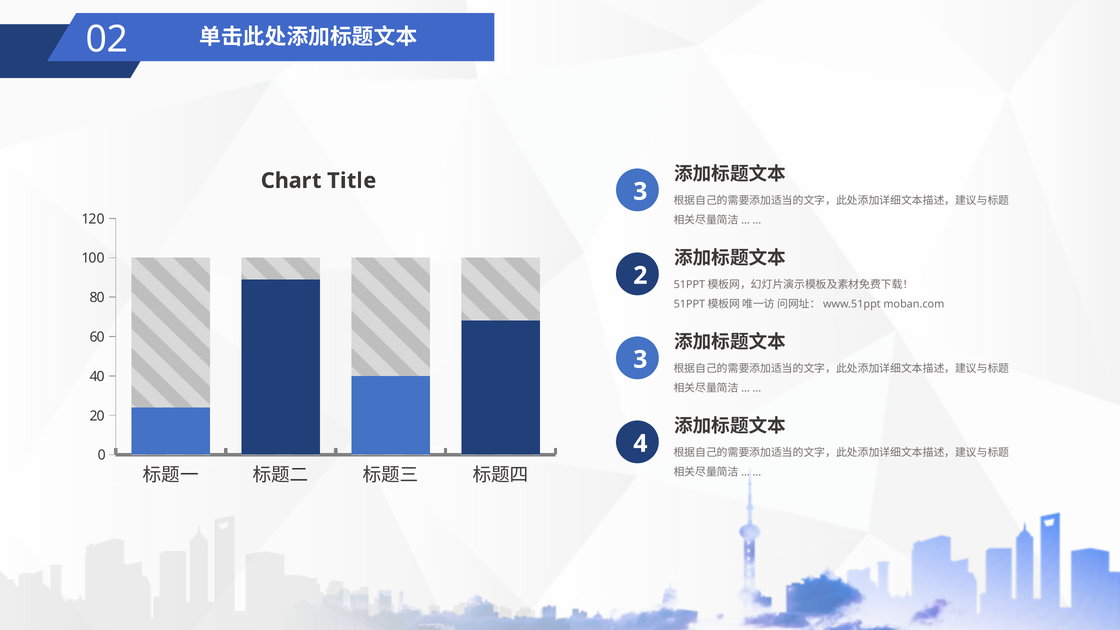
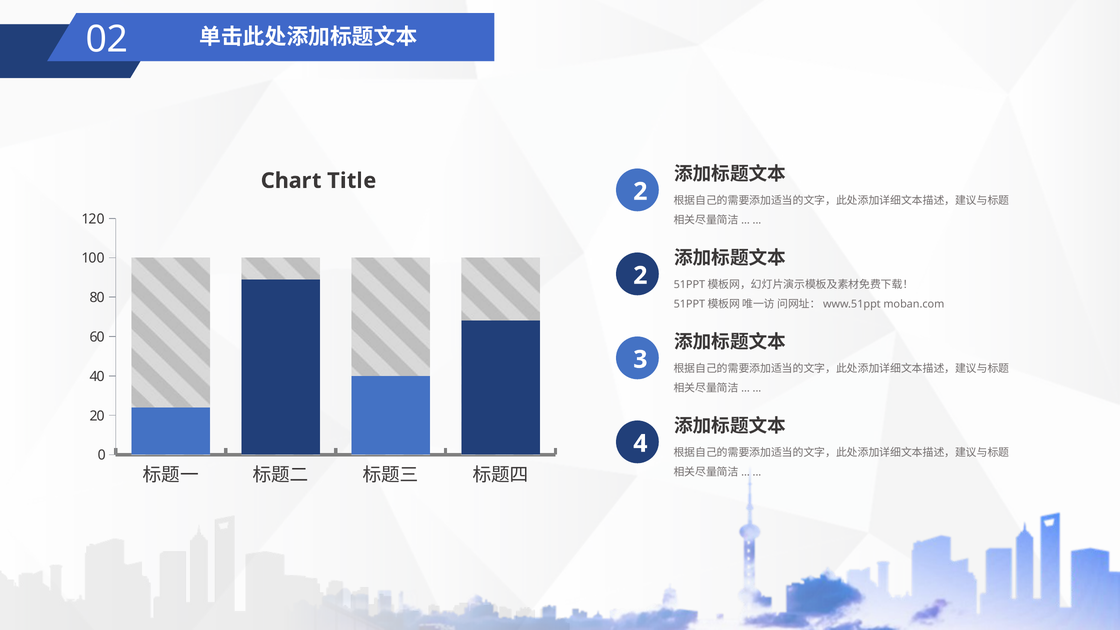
3 at (640, 192): 3 -> 2
